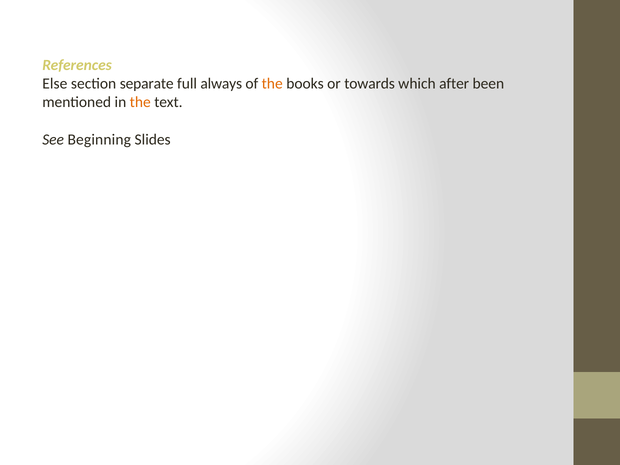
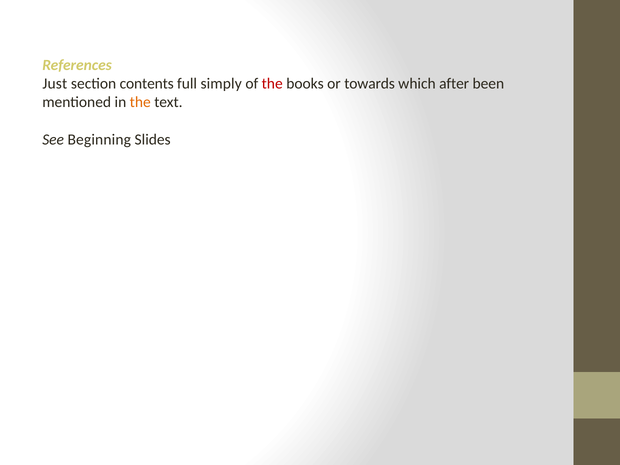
Else: Else -> Just
separate: separate -> contents
always: always -> simply
the at (272, 84) colour: orange -> red
